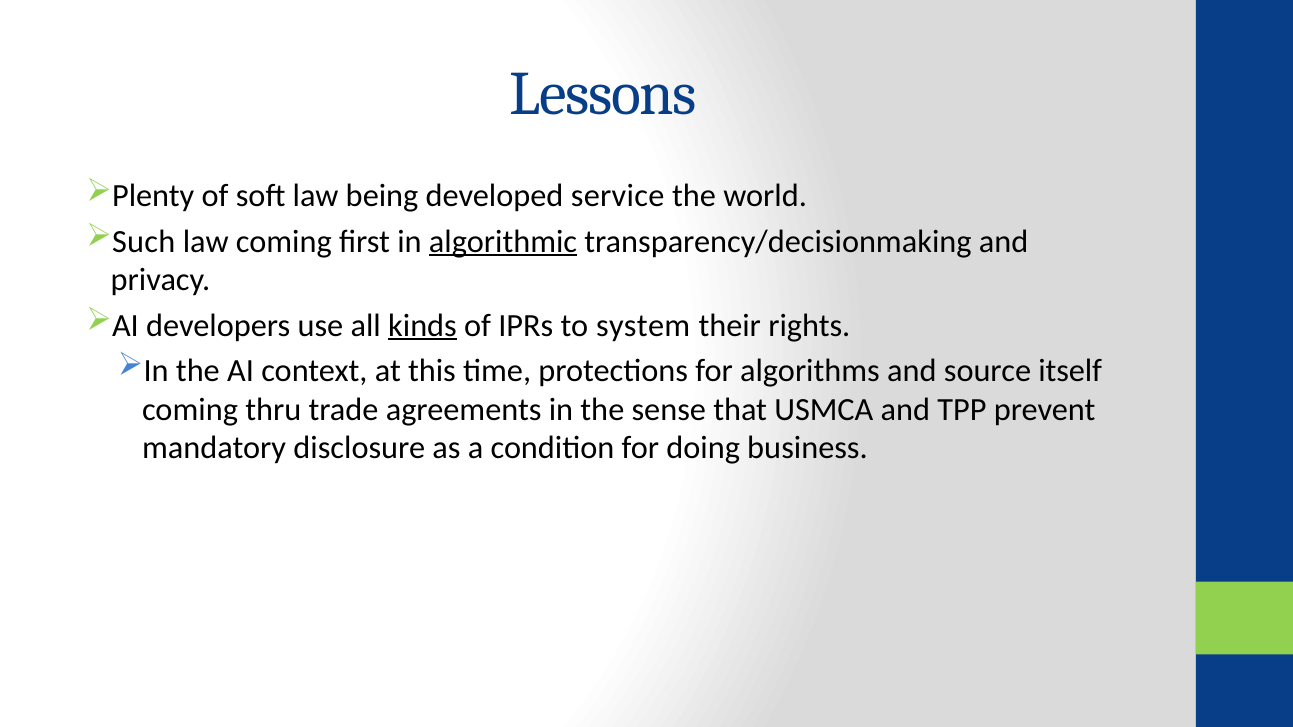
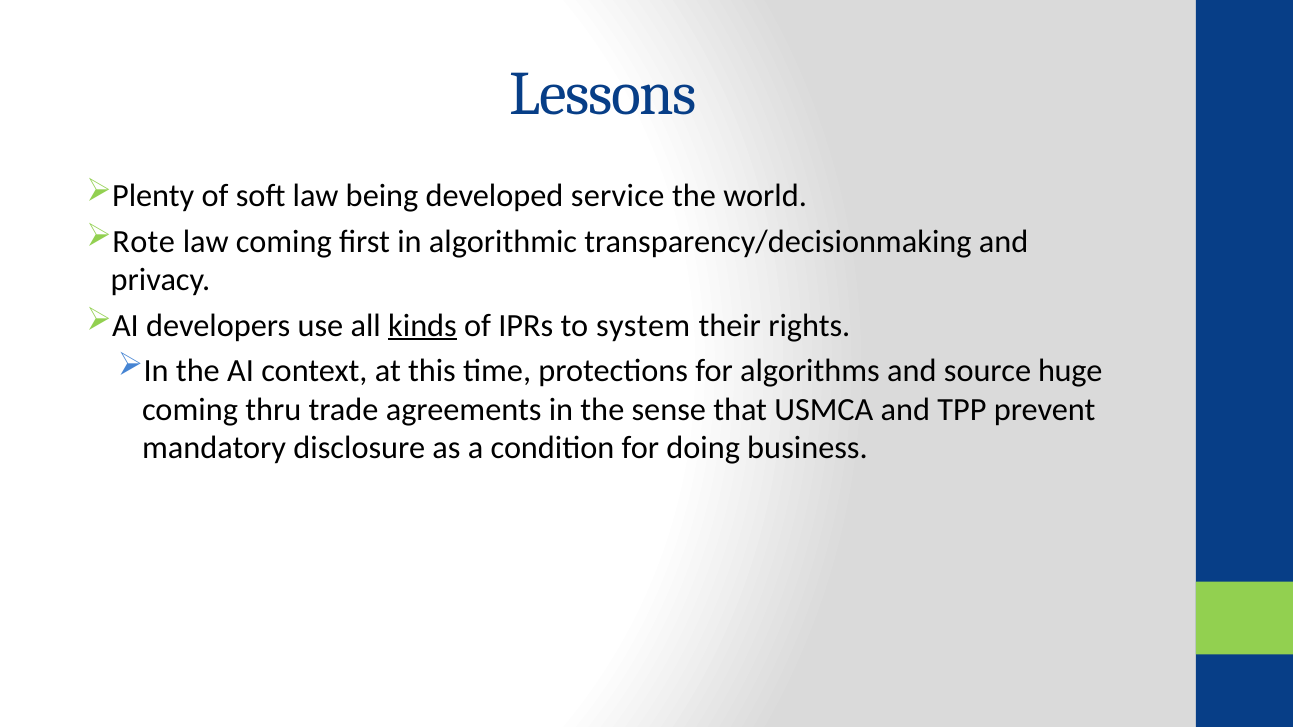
Such: Such -> Rote
algorithmic underline: present -> none
itself: itself -> huge
